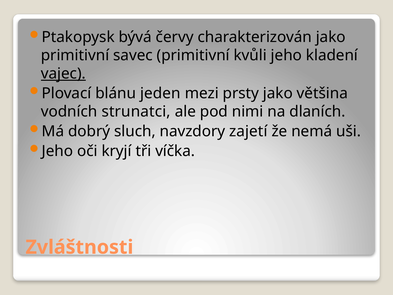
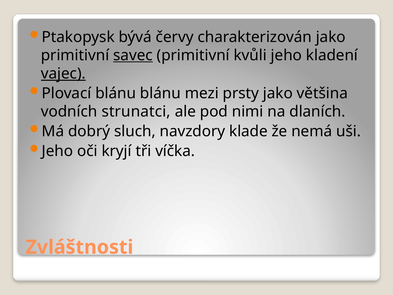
savec underline: none -> present
blánu jeden: jeden -> blánu
zajetí: zajetí -> klade
